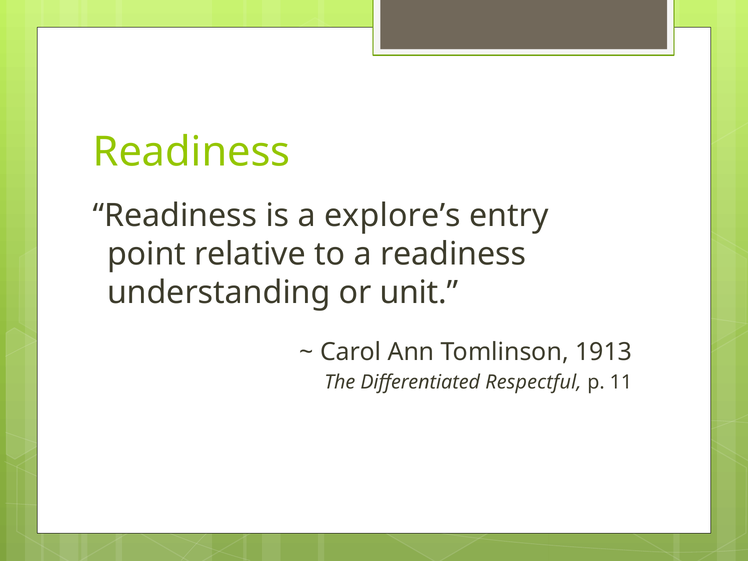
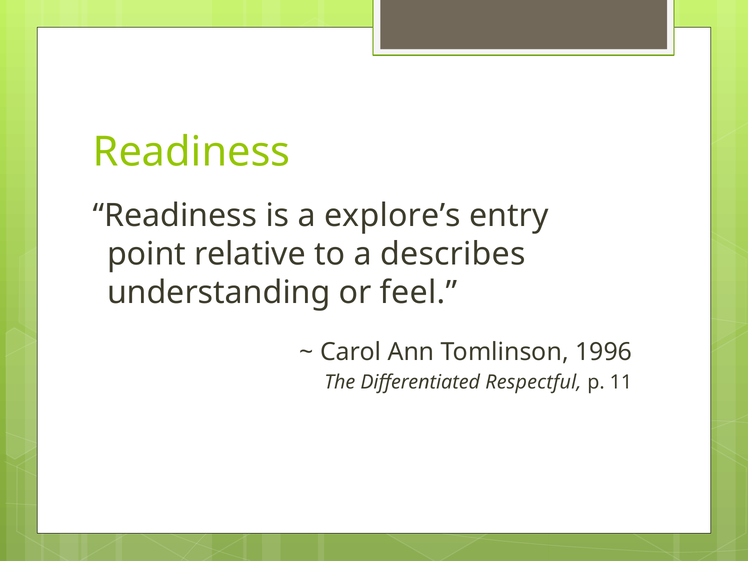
a readiness: readiness -> describes
unit: unit -> feel
1913: 1913 -> 1996
